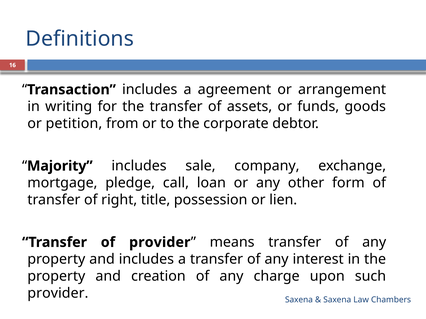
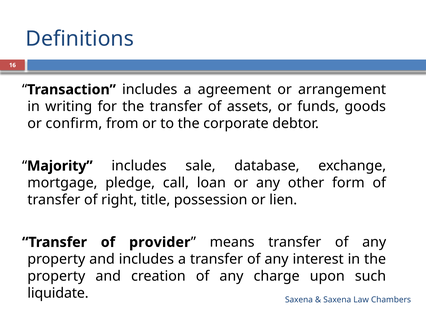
petition: petition -> confirm
company: company -> database
provider at (58, 294): provider -> liquidate
